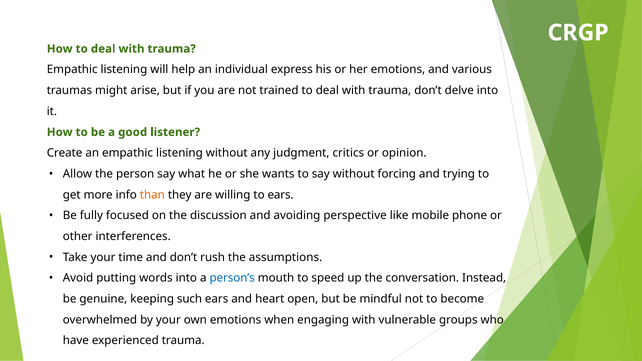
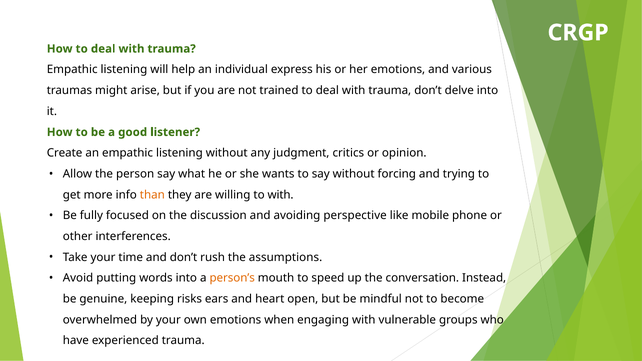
to ears: ears -> with
person’s colour: blue -> orange
such: such -> risks
